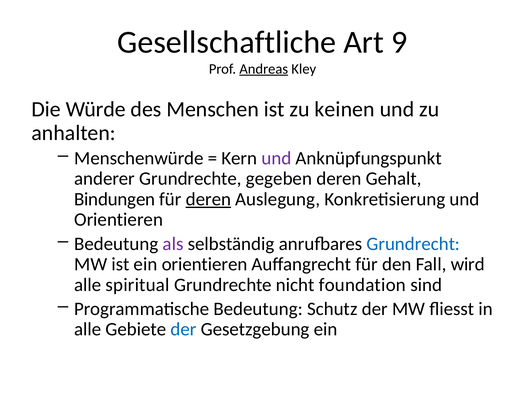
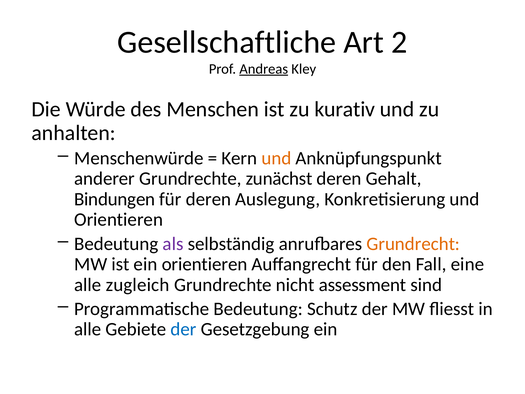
9: 9 -> 2
keinen: keinen -> kurativ
und at (276, 158) colour: purple -> orange
gegeben: gegeben -> zunächst
deren at (208, 199) underline: present -> none
Grundrecht colour: blue -> orange
wird: wird -> eine
spiritual: spiritual -> zugleich
foundation: foundation -> assessment
